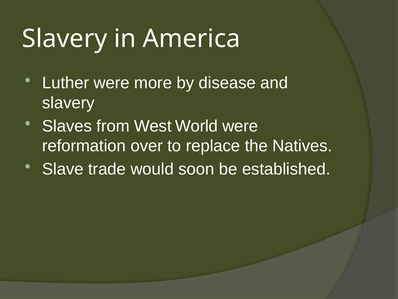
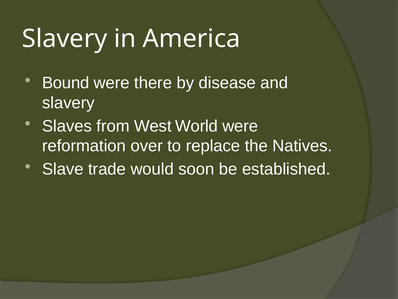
Luther: Luther -> Bound
more: more -> there
